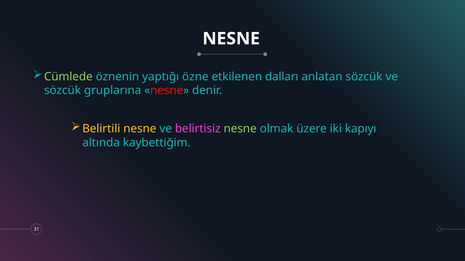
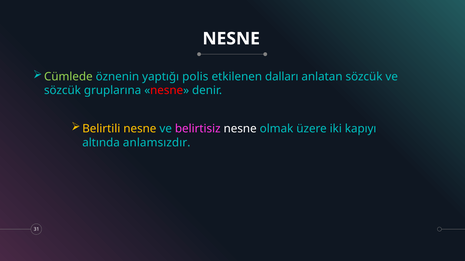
özne: özne -> polis
nesne at (240, 129) colour: light green -> white
kaybettiğim: kaybettiğim -> anlamsızdır
